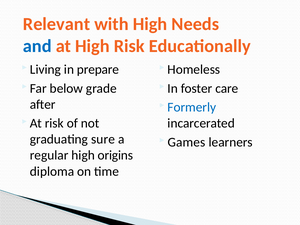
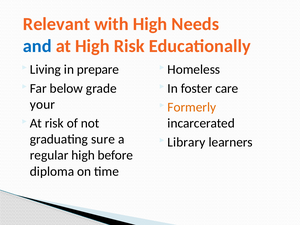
after: after -> your
Formerly colour: blue -> orange
Games: Games -> Library
origins: origins -> before
